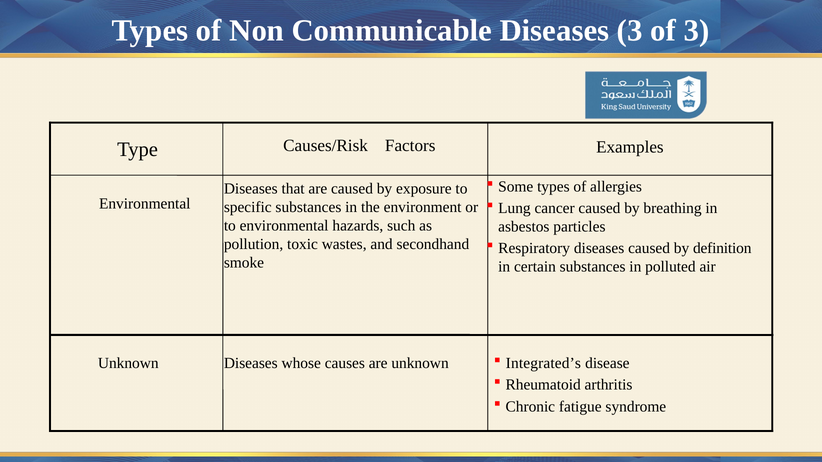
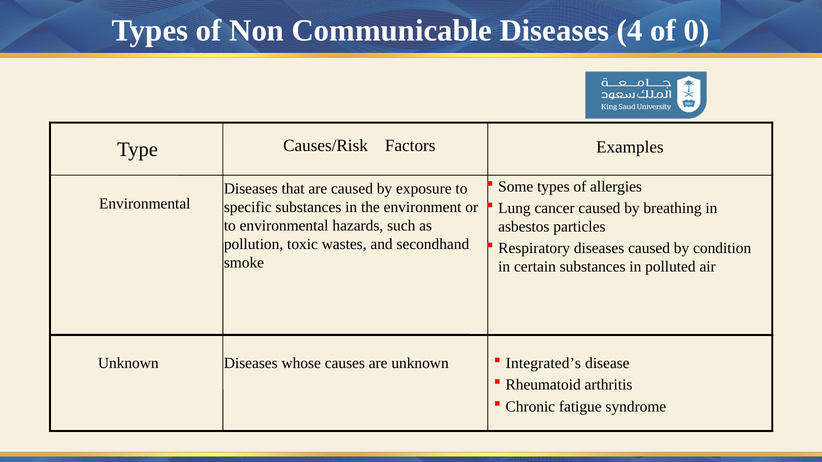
Diseases 3: 3 -> 4
of 3: 3 -> 0
definition: definition -> condition
